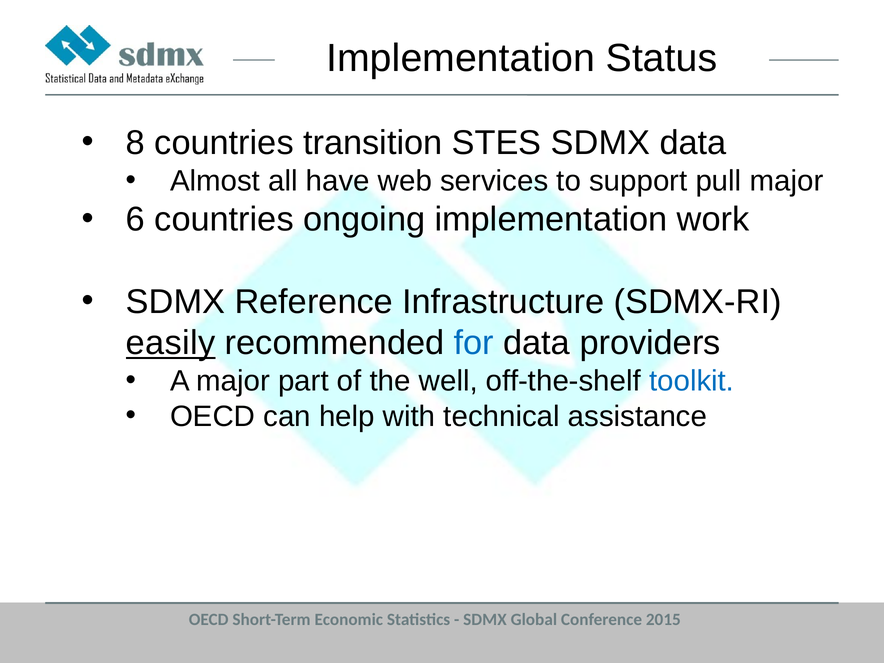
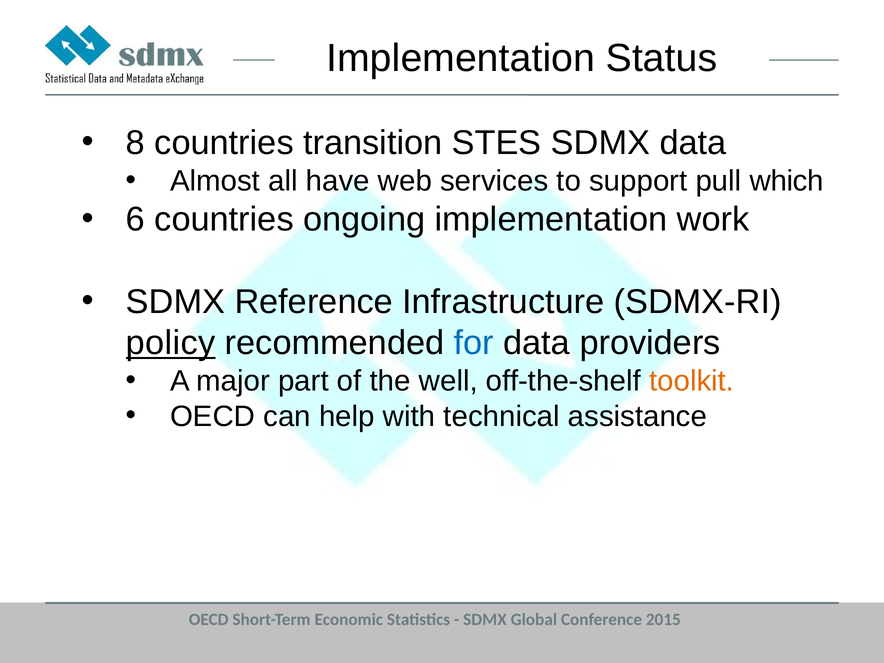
pull major: major -> which
easily: easily -> policy
toolkit colour: blue -> orange
